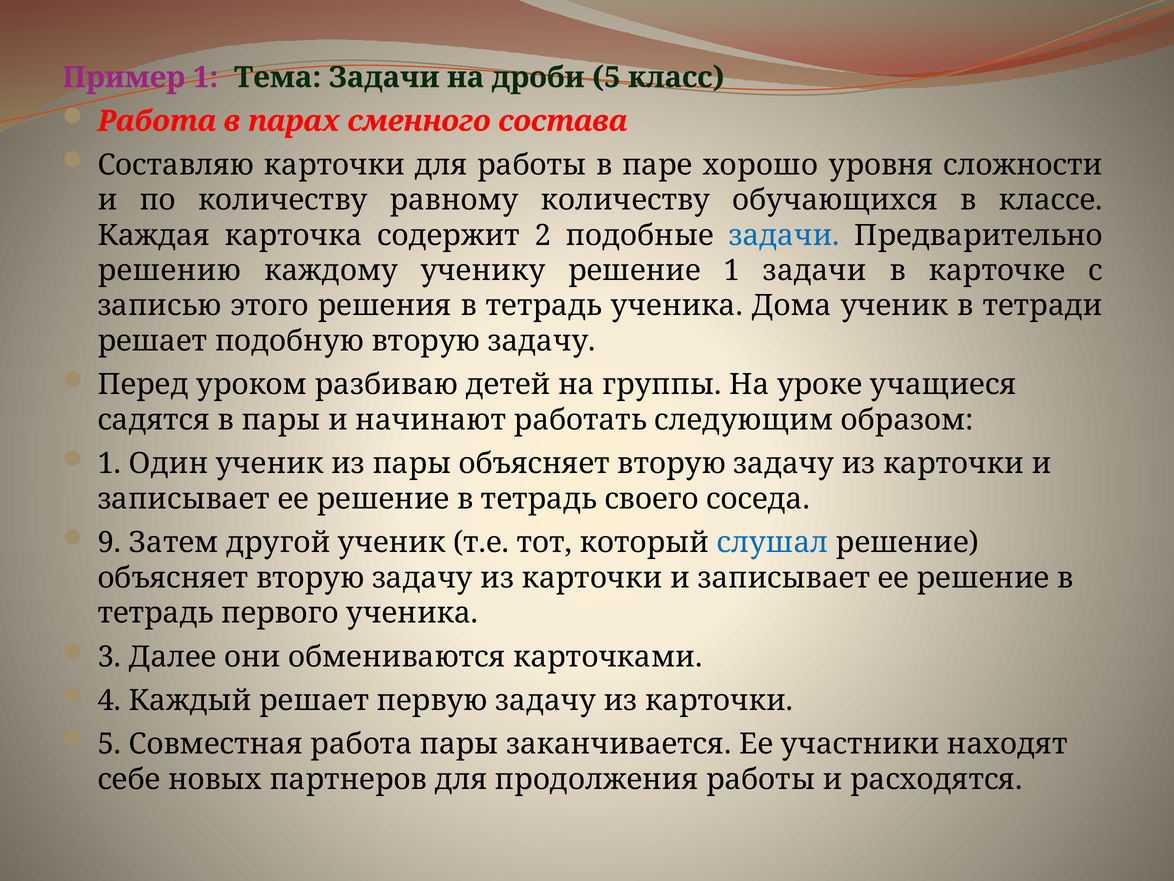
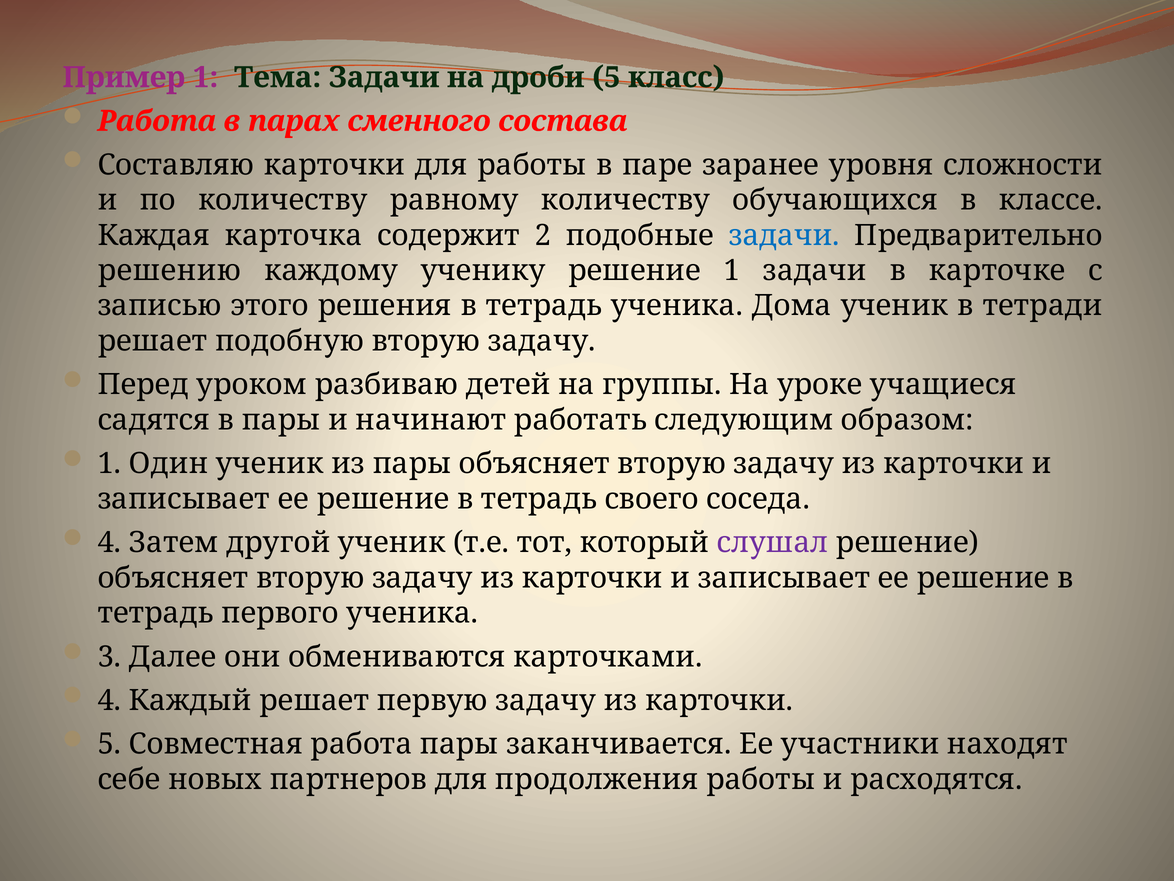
хорошо: хорошо -> заранее
9 at (109, 542): 9 -> 4
слушал colour: blue -> purple
